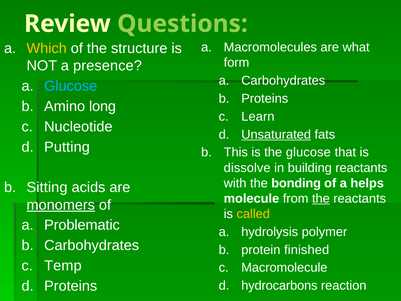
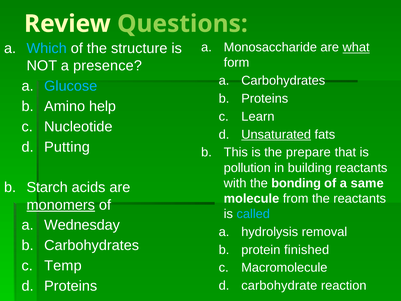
Macromolecules: Macromolecules -> Monosaccharide
what underline: none -> present
Which colour: yellow -> light blue
long: long -> help
the glucose: glucose -> prepare
dissolve: dissolve -> pollution
helps: helps -> same
Sitting: Sitting -> Starch
the at (321, 198) underline: present -> none
called colour: yellow -> light blue
Problematic: Problematic -> Wednesday
polymer: polymer -> removal
hydrocarbons: hydrocarbons -> carbohydrate
